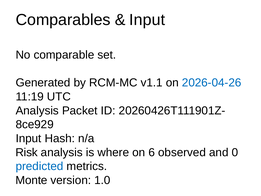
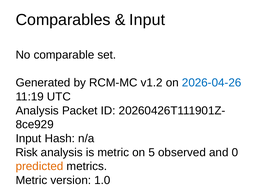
v1.1: v1.1 -> v1.2
is where: where -> metric
6: 6 -> 5
predicted colour: blue -> orange
Monte at (31, 180): Monte -> Metric
